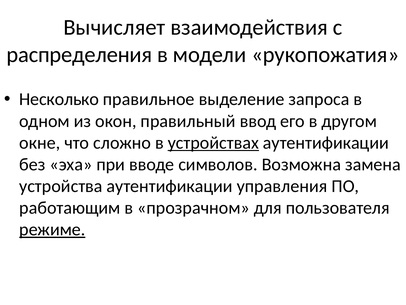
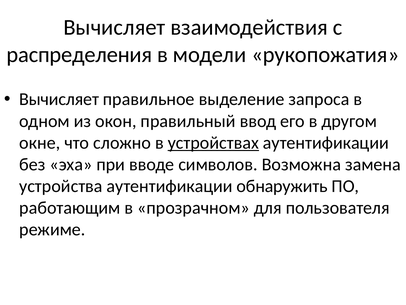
Несколько at (59, 99): Несколько -> Вычисляет
управления: управления -> обнаружить
режиме underline: present -> none
